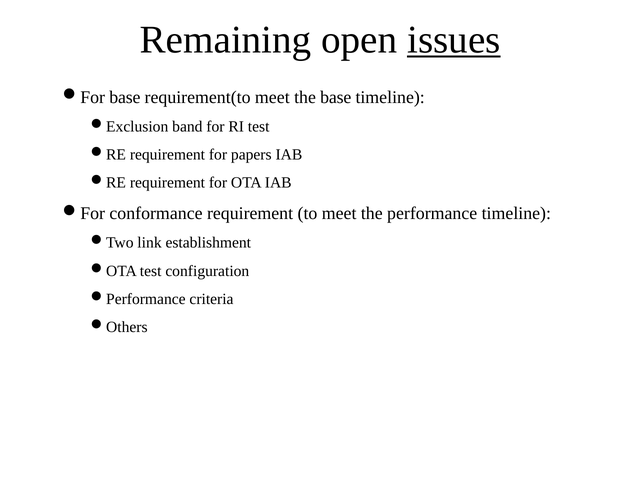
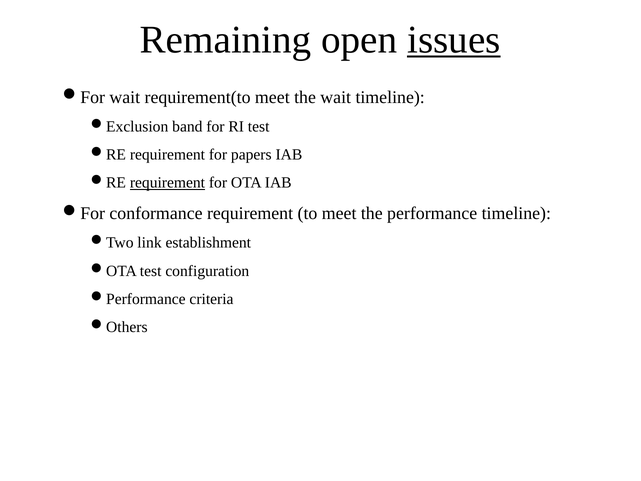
base at (125, 97): base -> wait
the base: base -> wait
requirement at (167, 183) underline: none -> present
